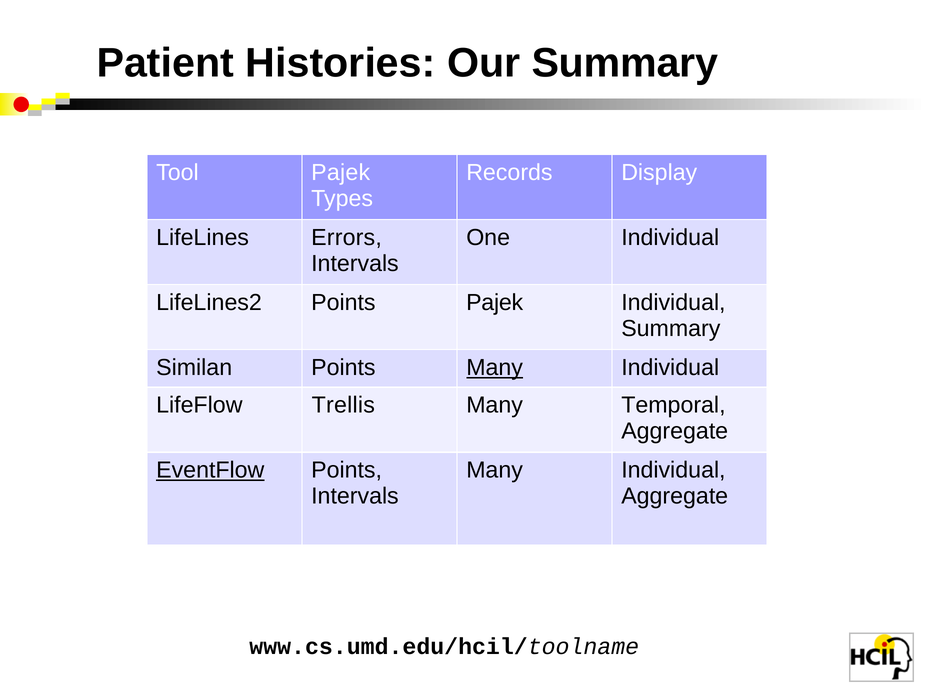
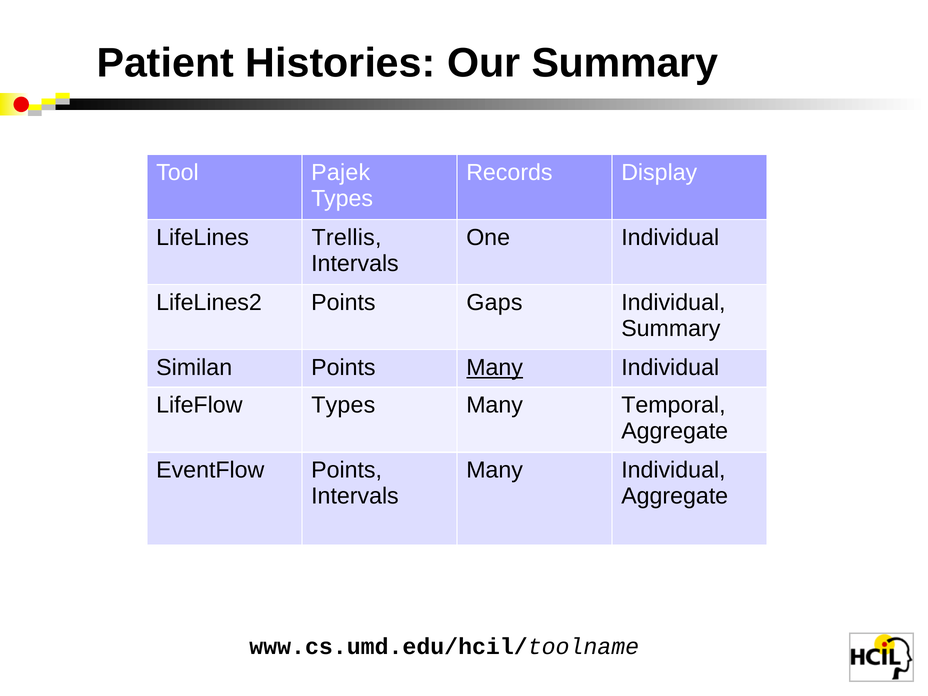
Errors: Errors -> Trellis
Points Pajek: Pajek -> Gaps
LifeFlow Trellis: Trellis -> Types
EventFlow underline: present -> none
